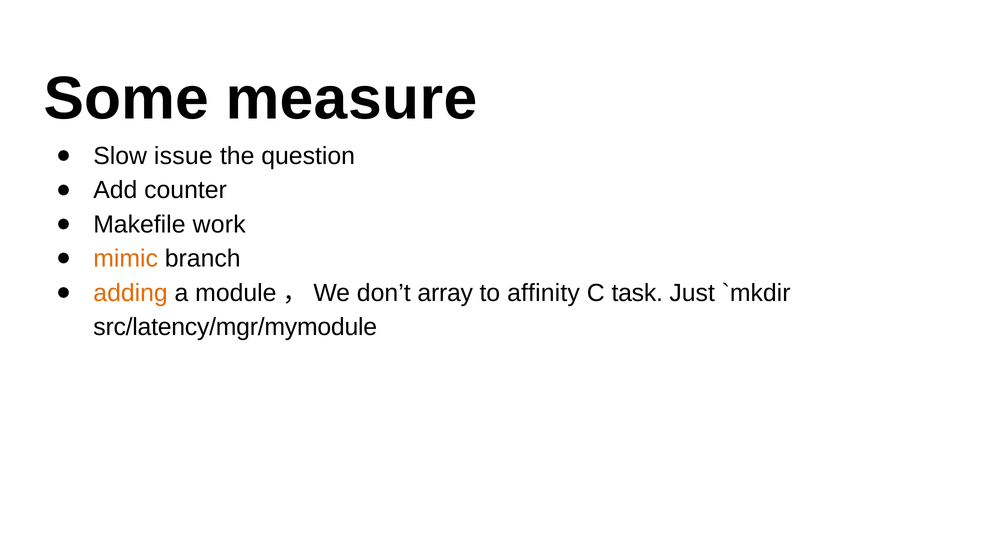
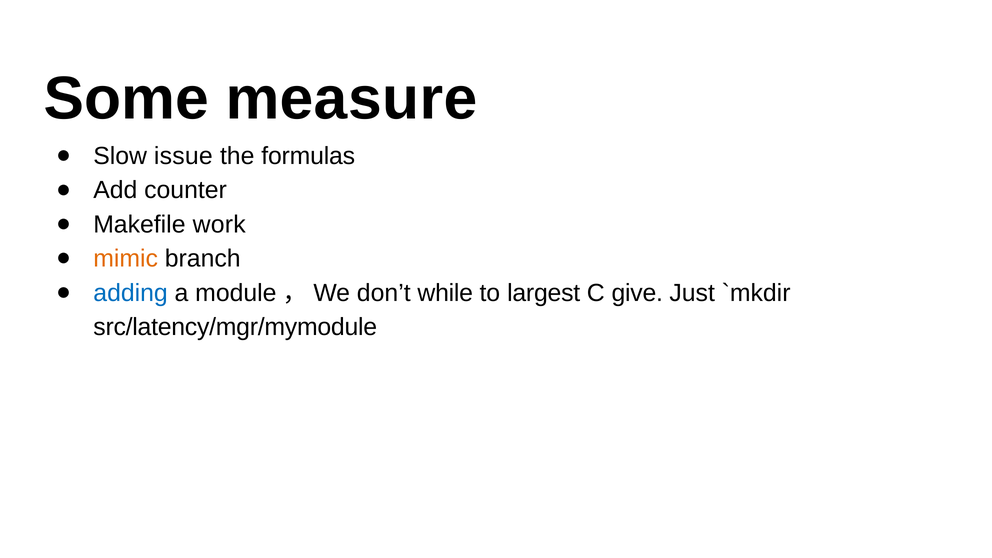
question: question -> formulas
adding colour: orange -> blue
array: array -> while
affinity: affinity -> largest
task: task -> give
